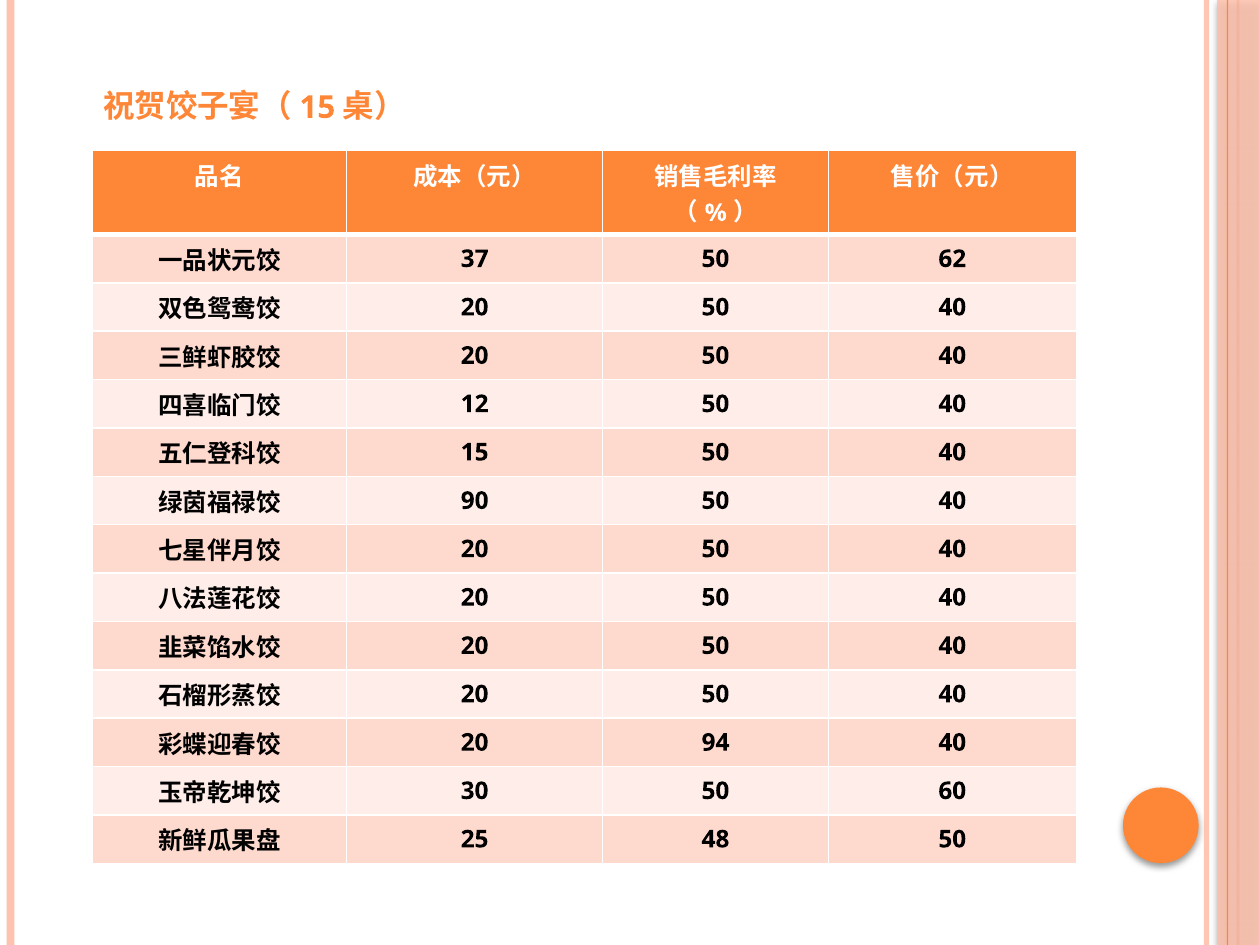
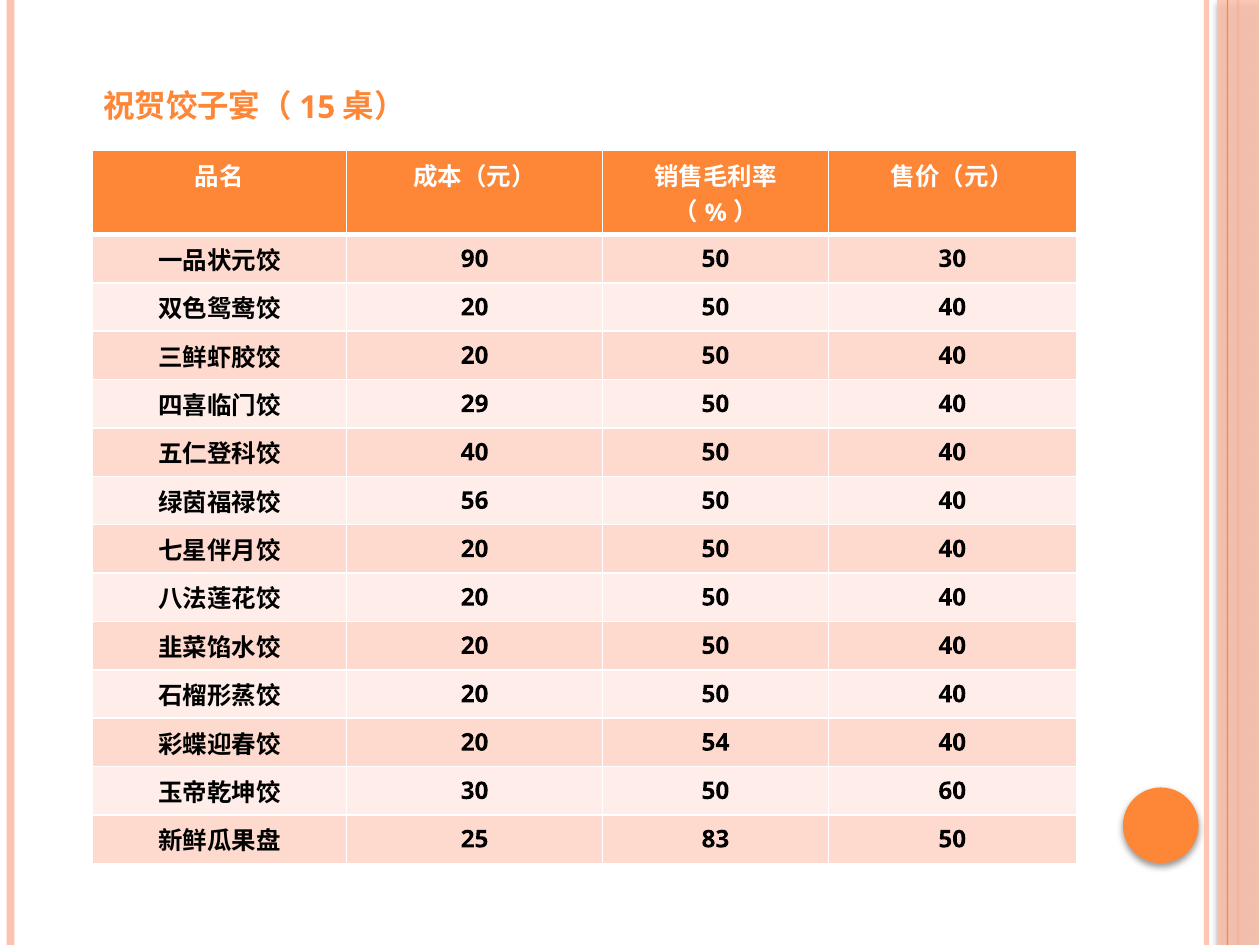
37: 37 -> 90
50 62: 62 -> 30
12: 12 -> 29
15 at (475, 452): 15 -> 40
90: 90 -> 56
94: 94 -> 54
48: 48 -> 83
